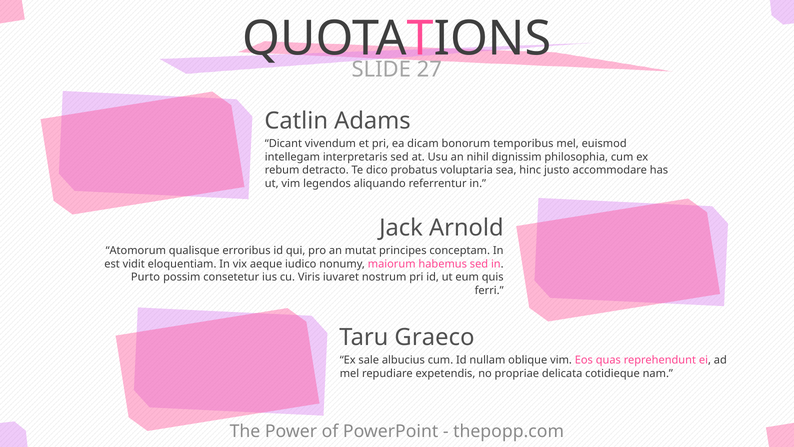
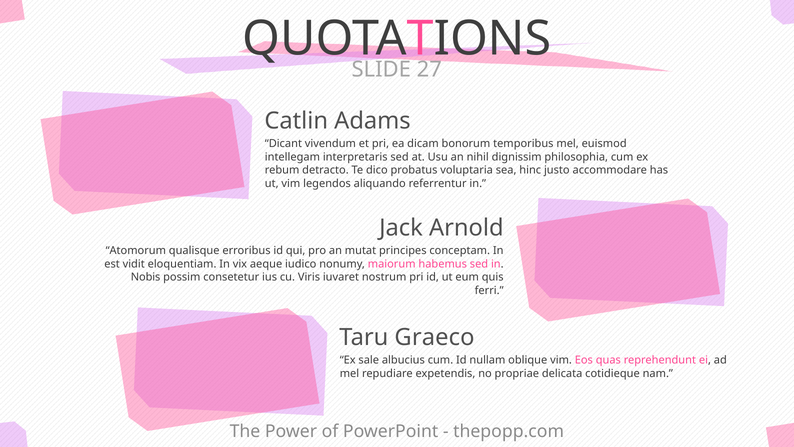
Purto: Purto -> Nobis
